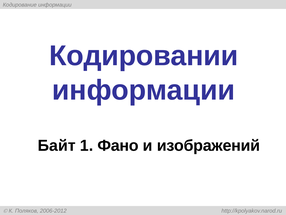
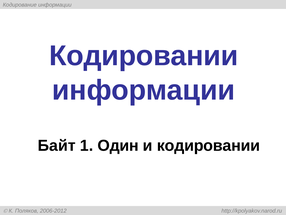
Фано: Фано -> Один
и изображений: изображений -> кодировании
